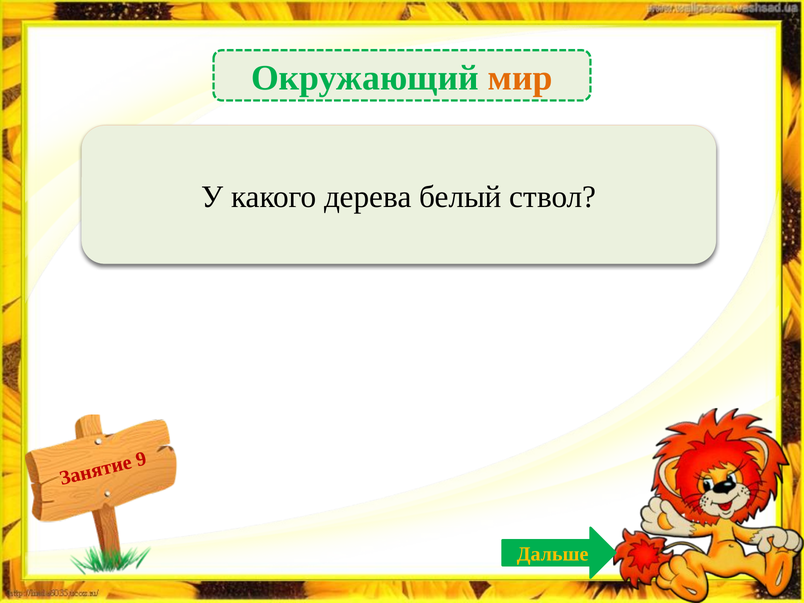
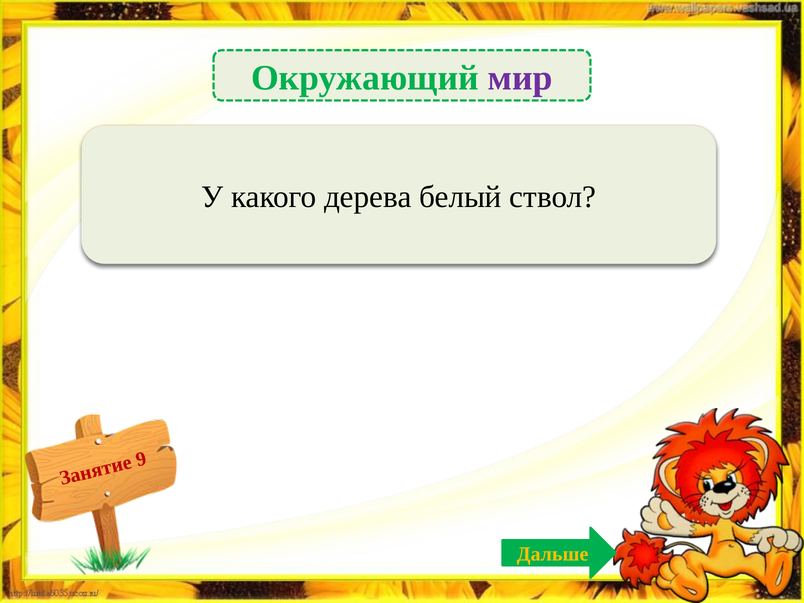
мир colour: orange -> purple
